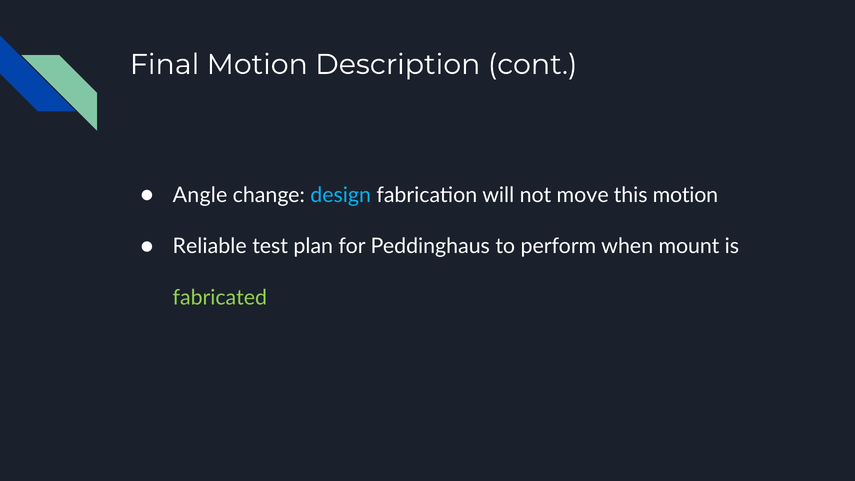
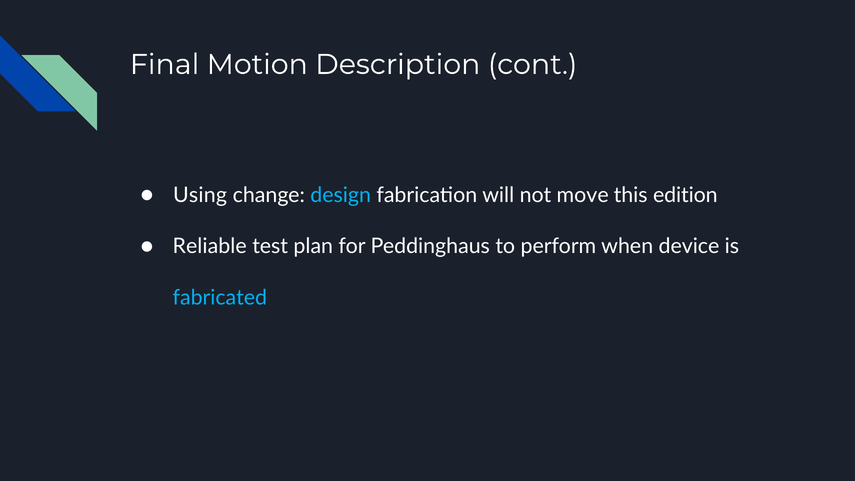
Angle: Angle -> Using
this motion: motion -> edition
mount: mount -> device
fabricated colour: light green -> light blue
